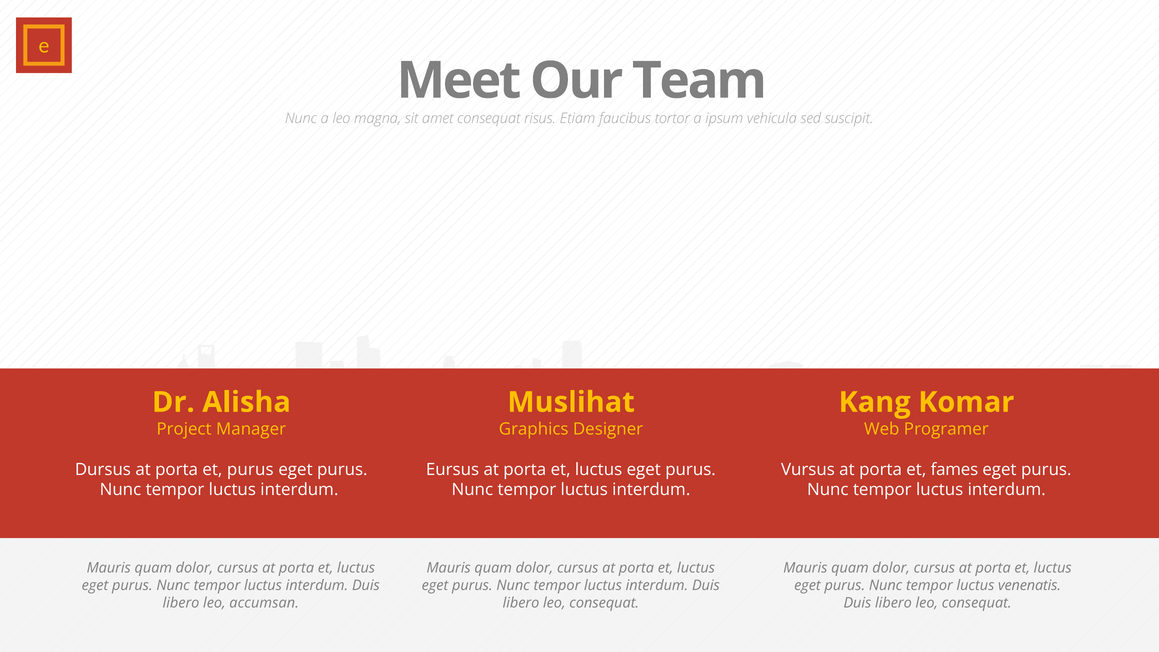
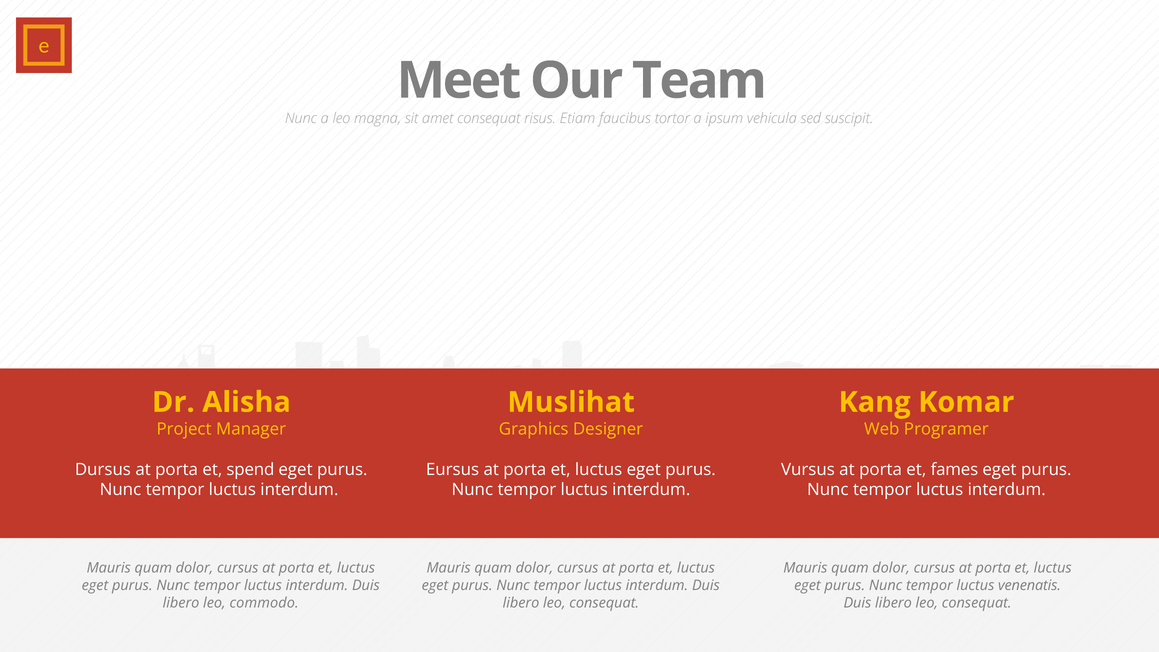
et purus: purus -> spend
accumsan: accumsan -> commodo
